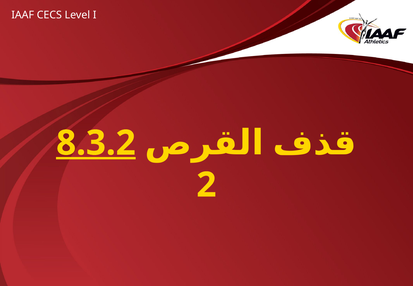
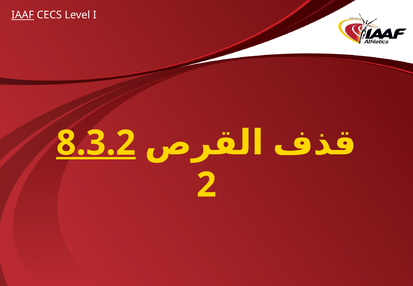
IAAF underline: none -> present
